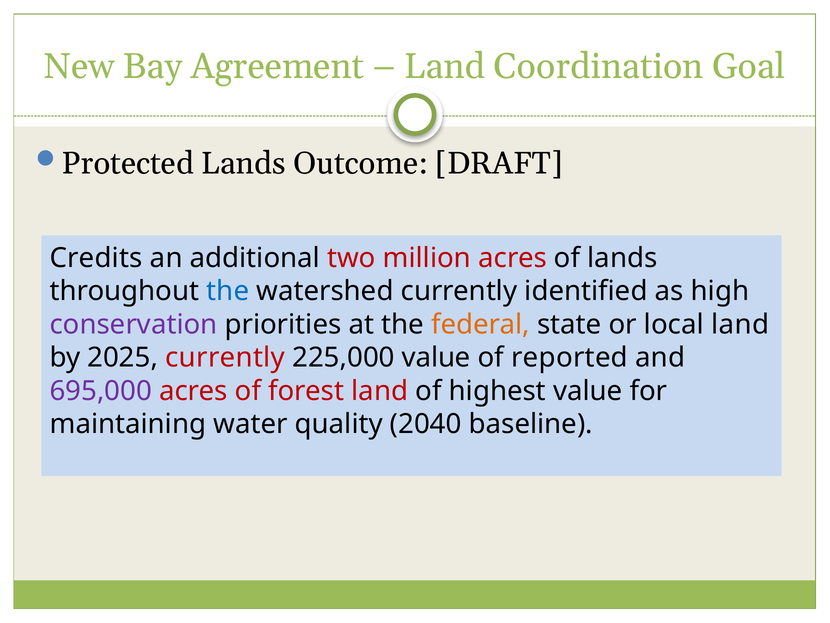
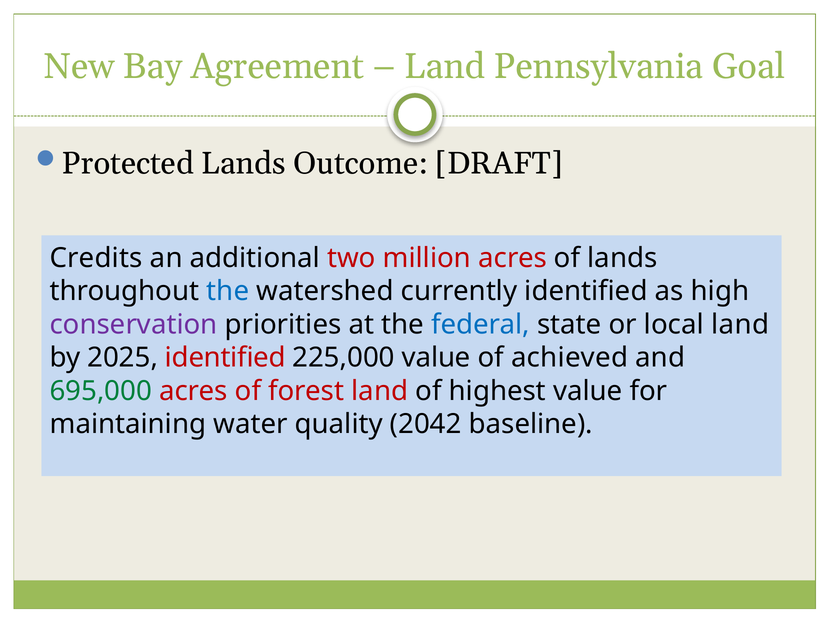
Coordination: Coordination -> Pennsylvania
federal colour: orange -> blue
2025 currently: currently -> identified
reported: reported -> achieved
695,000 colour: purple -> green
2040: 2040 -> 2042
